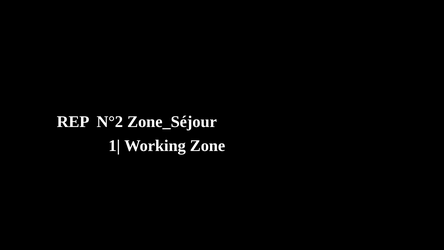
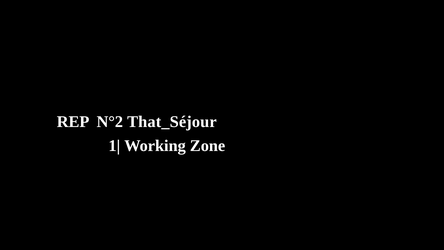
Zone_Séjour: Zone_Séjour -> That_Séjour
